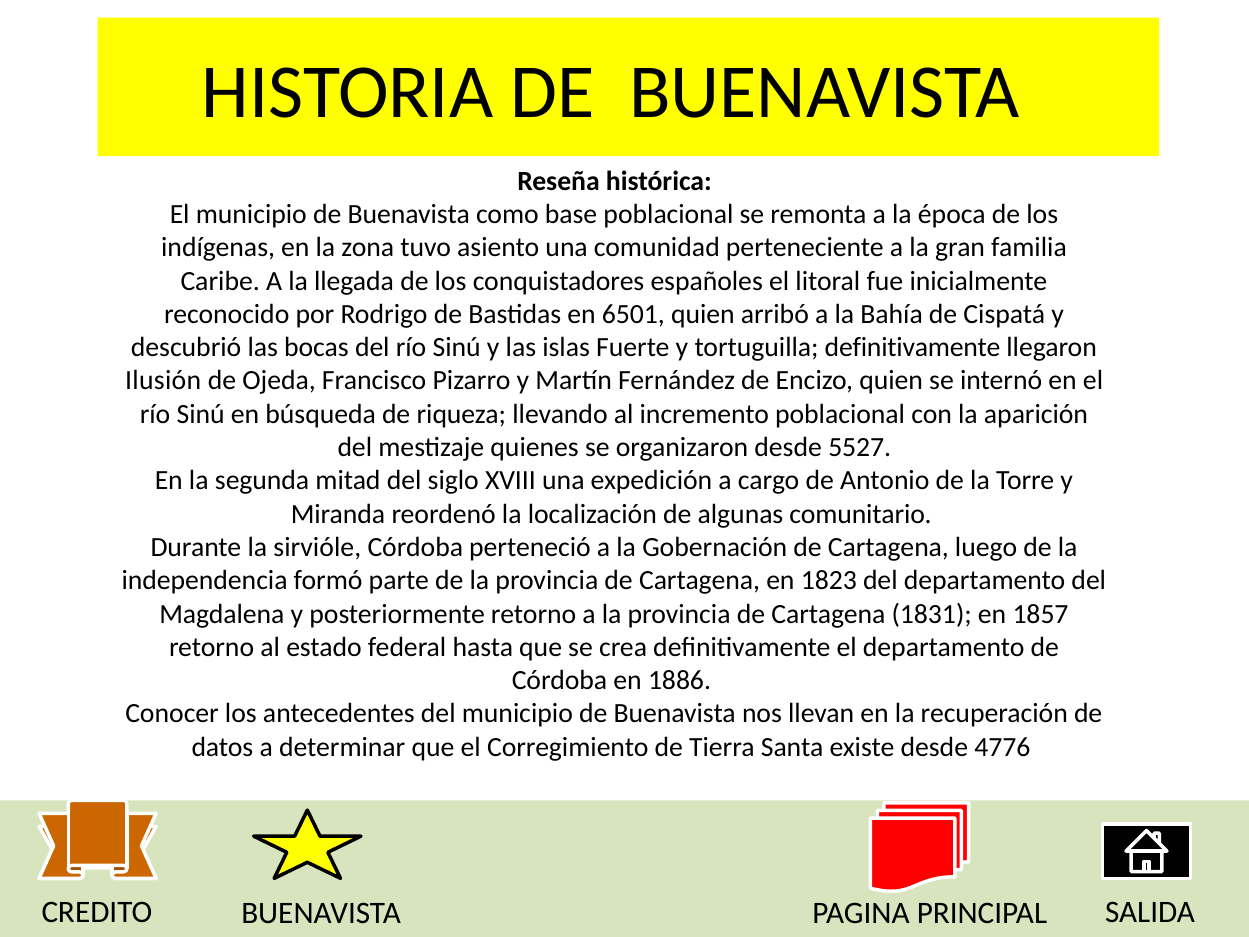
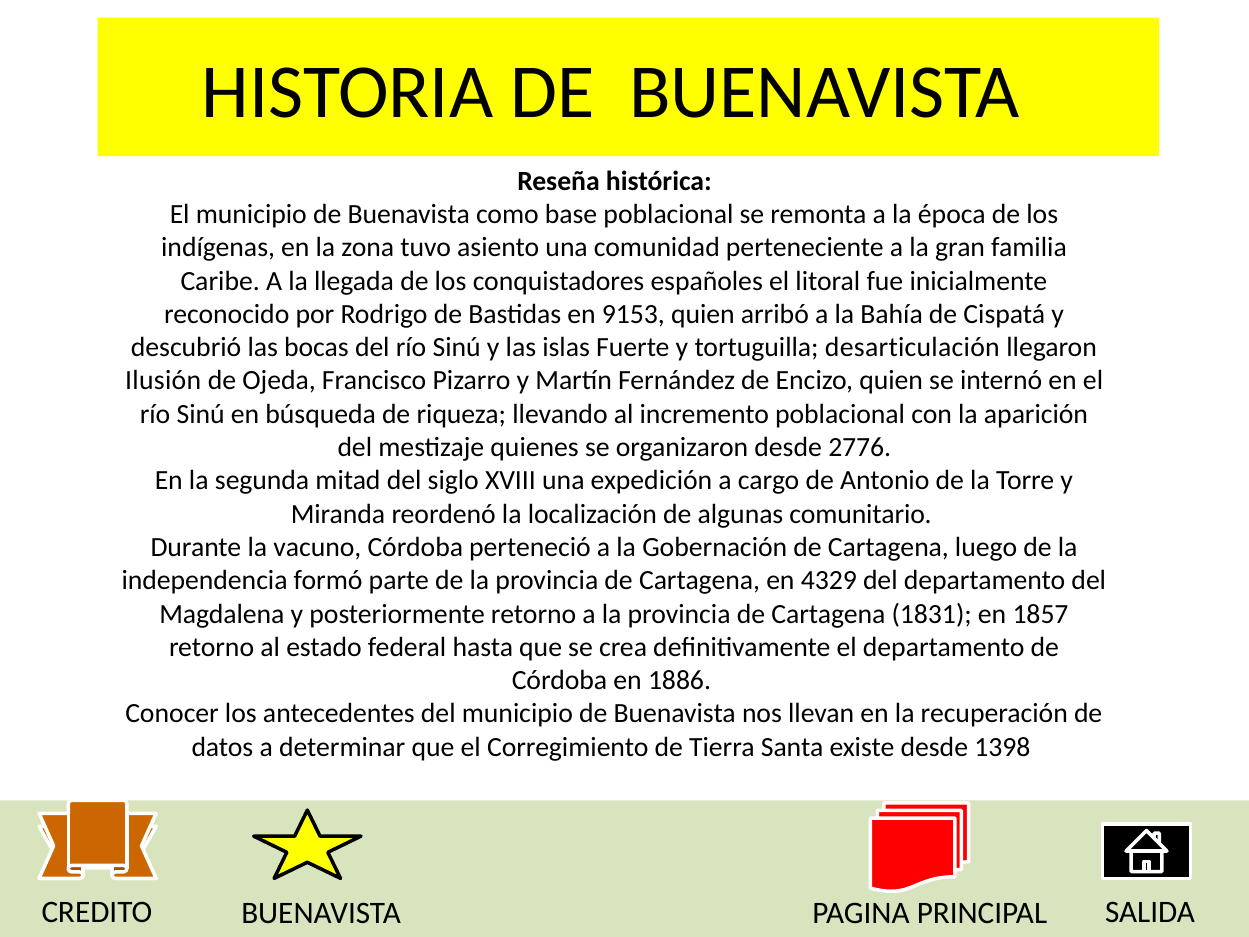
6501: 6501 -> 9153
tortuguilla definitivamente: definitivamente -> desarticulación
5527: 5527 -> 2776
sirvióle: sirvióle -> vacuno
1823: 1823 -> 4329
4776: 4776 -> 1398
